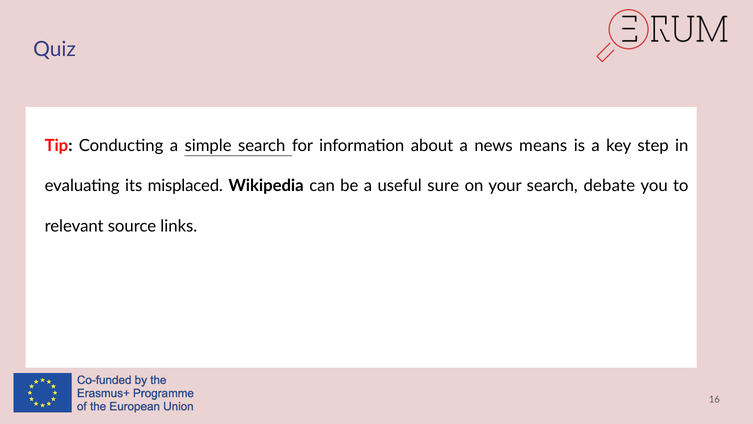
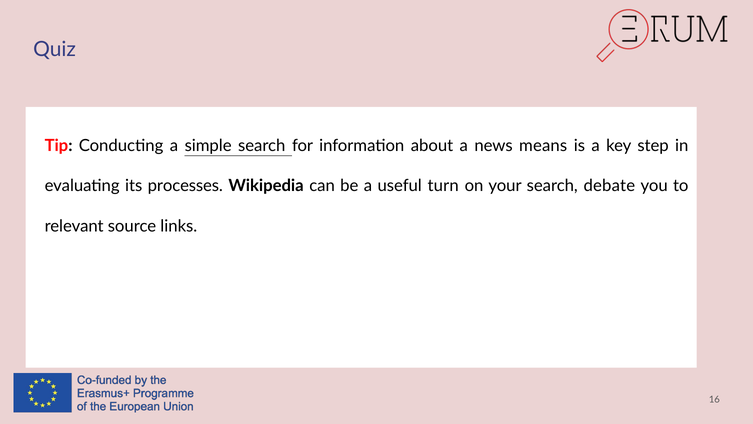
misplaced: misplaced -> processes
sure: sure -> turn
